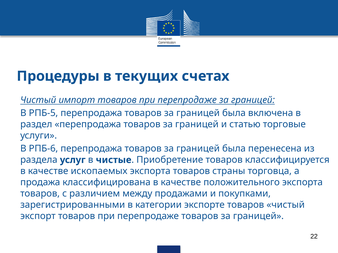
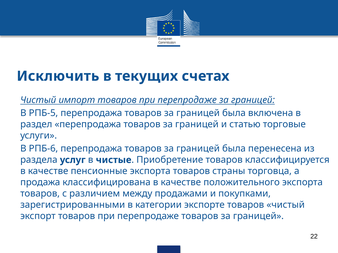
Процедуры: Процедуры -> Исключить
ископаемых: ископаемых -> пенсионные
